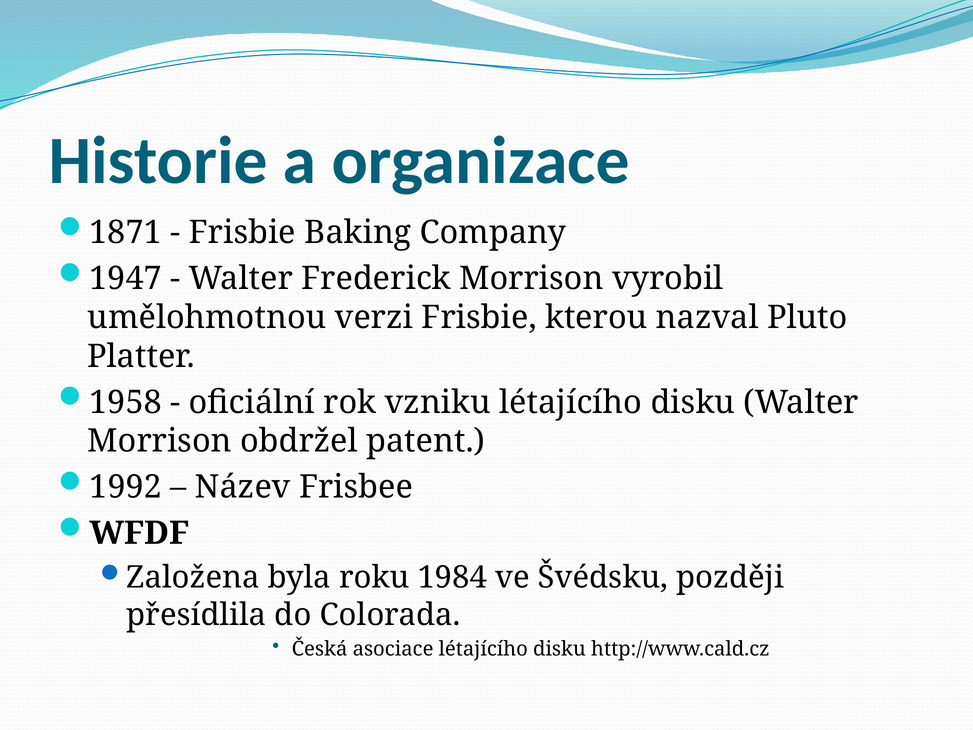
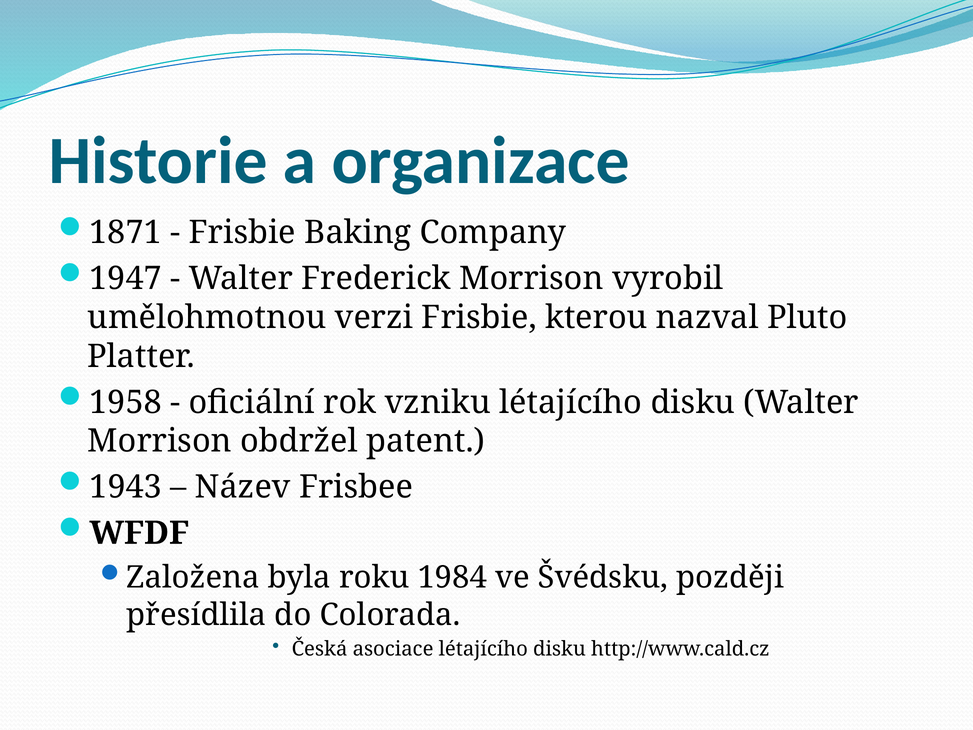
1992: 1992 -> 1943
